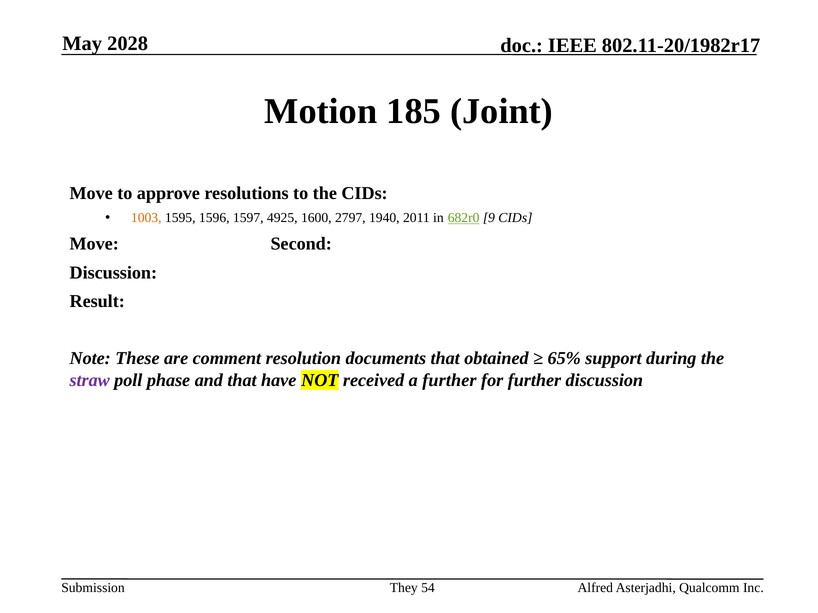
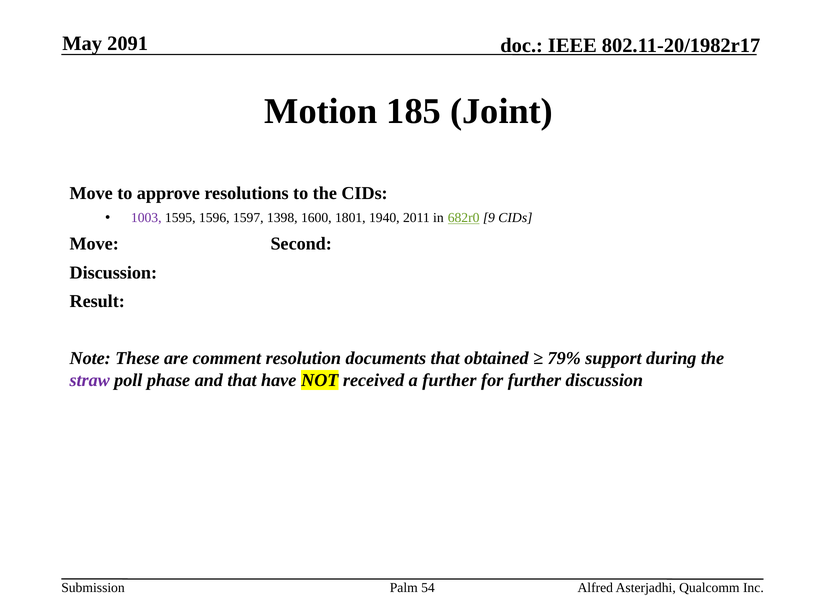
2028: 2028 -> 2091
1003 colour: orange -> purple
4925: 4925 -> 1398
2797: 2797 -> 1801
65%: 65% -> 79%
They: They -> Palm
